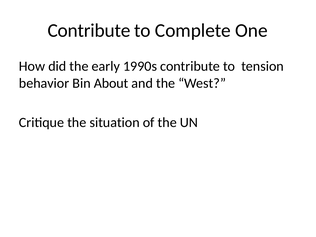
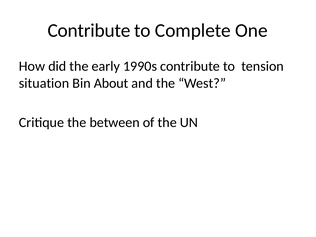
behavior: behavior -> situation
situation: situation -> between
